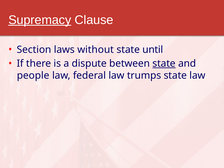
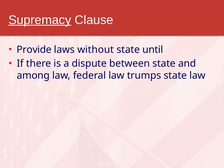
Section: Section -> Provide
state at (164, 64) underline: present -> none
people: people -> among
